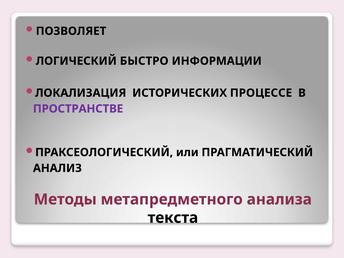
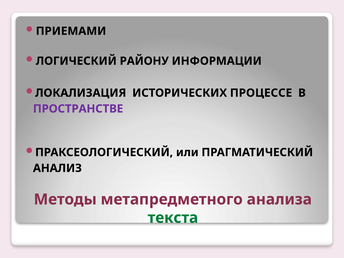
ПОЗВОЛЯЕТ: ПОЗВОЛЯЕТ -> ПРИЕМАМИ
БЫСТРО: БЫСТРО -> РАЙОНУ
текста colour: black -> green
